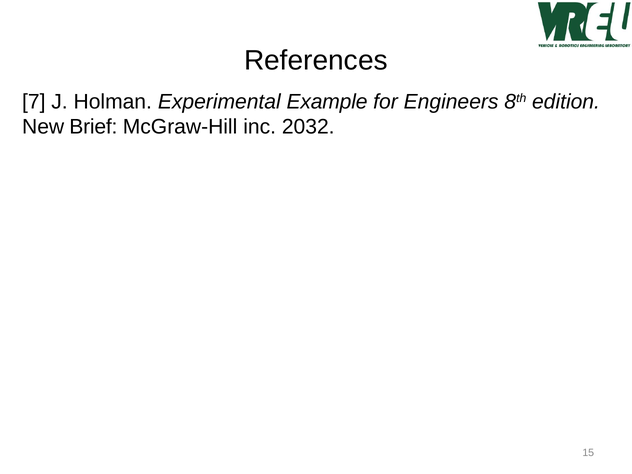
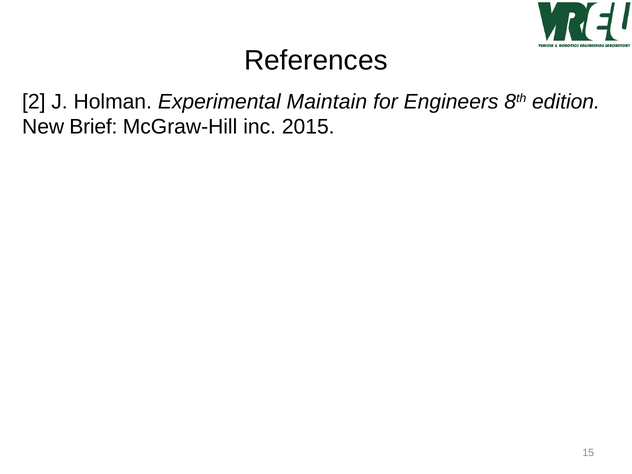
7: 7 -> 2
Example: Example -> Maintain
2032: 2032 -> 2015
